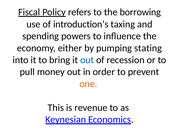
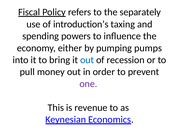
borrowing: borrowing -> separately
stating: stating -> pumps
one colour: orange -> purple
